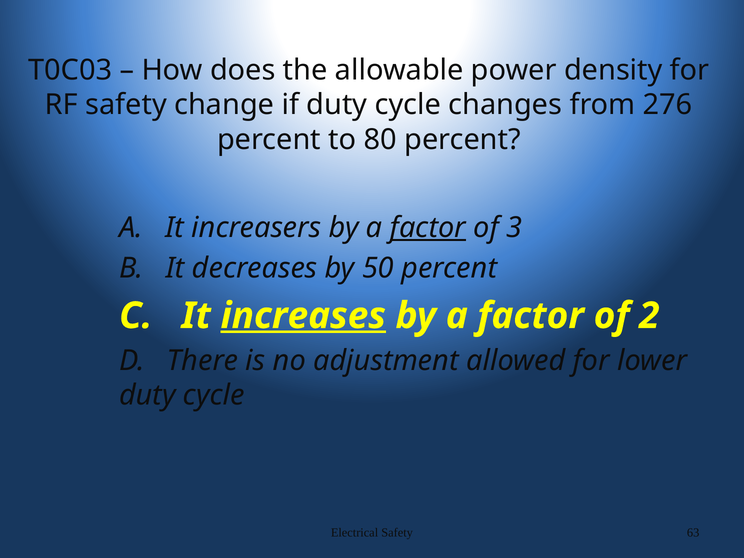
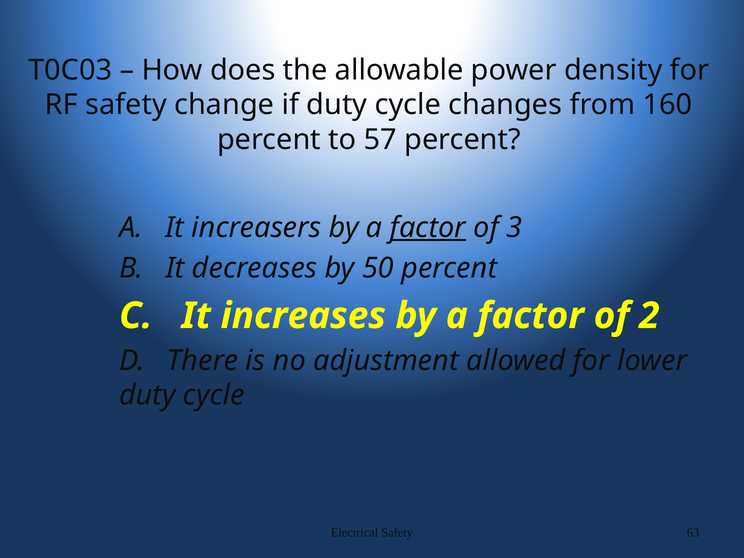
276: 276 -> 160
80: 80 -> 57
increases underline: present -> none
